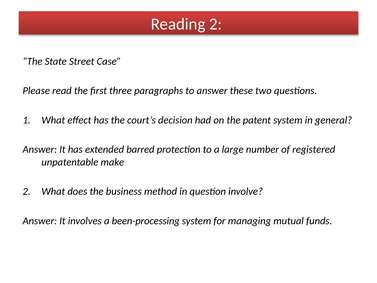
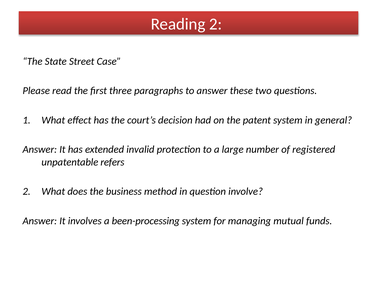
barred: barred -> invalid
make: make -> refers
